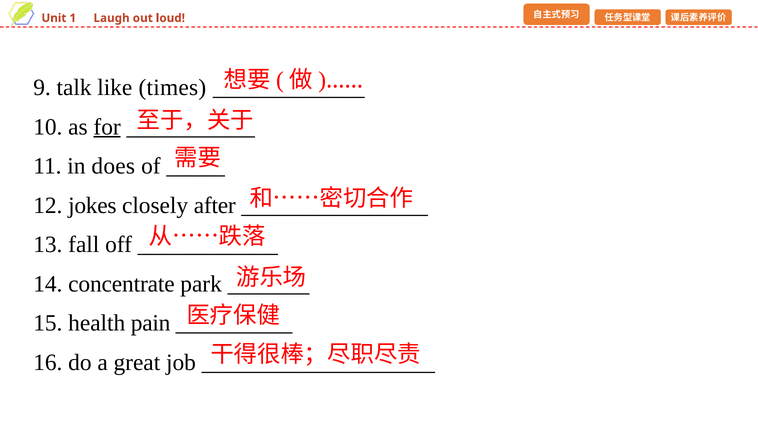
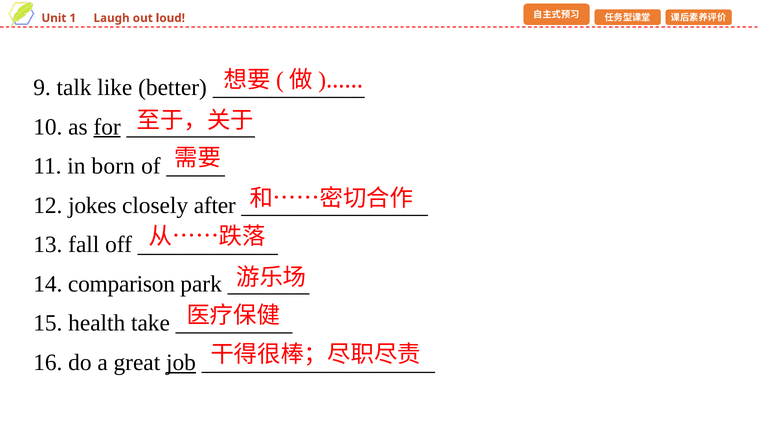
times: times -> better
does: does -> born
concentrate: concentrate -> comparison
pain: pain -> take
job underline: none -> present
